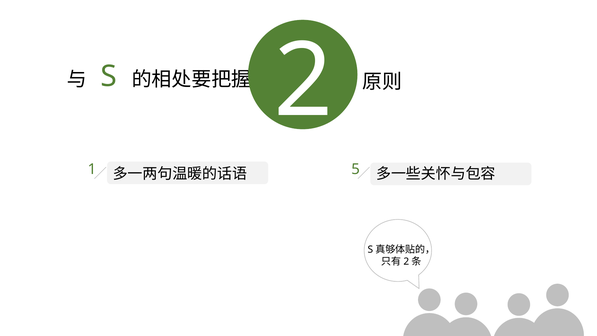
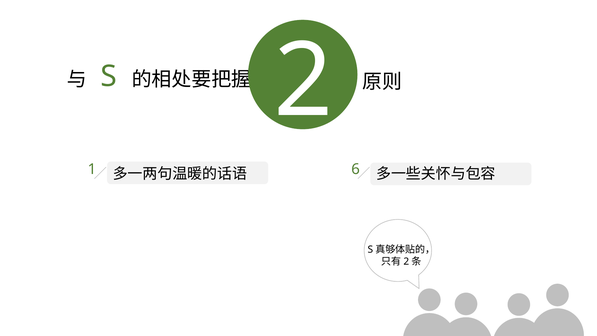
5: 5 -> 6
